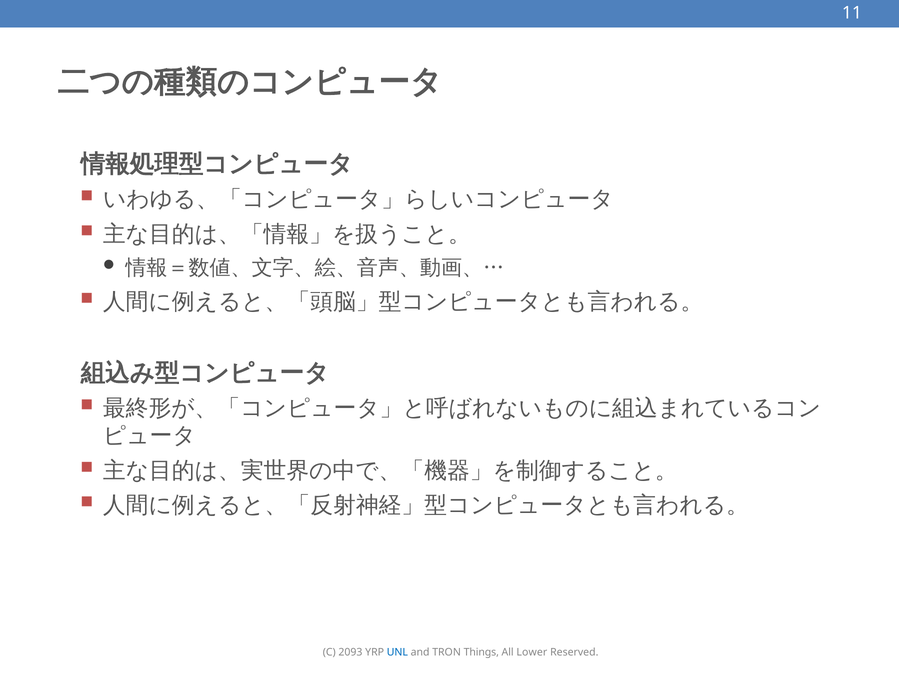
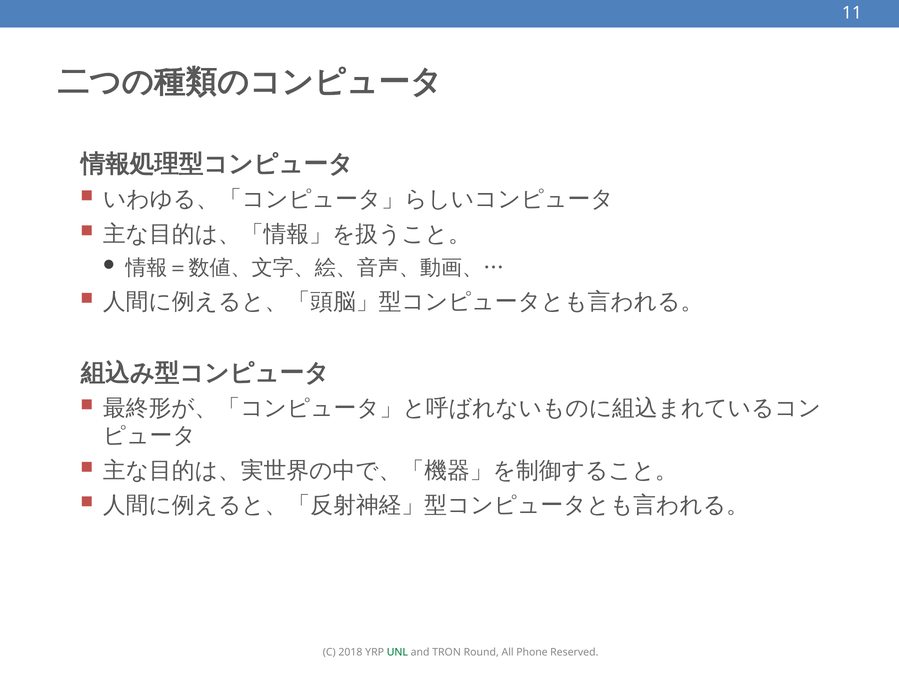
2093: 2093 -> 2018
UNL colour: blue -> green
Things: Things -> Round
Lower: Lower -> Phone
